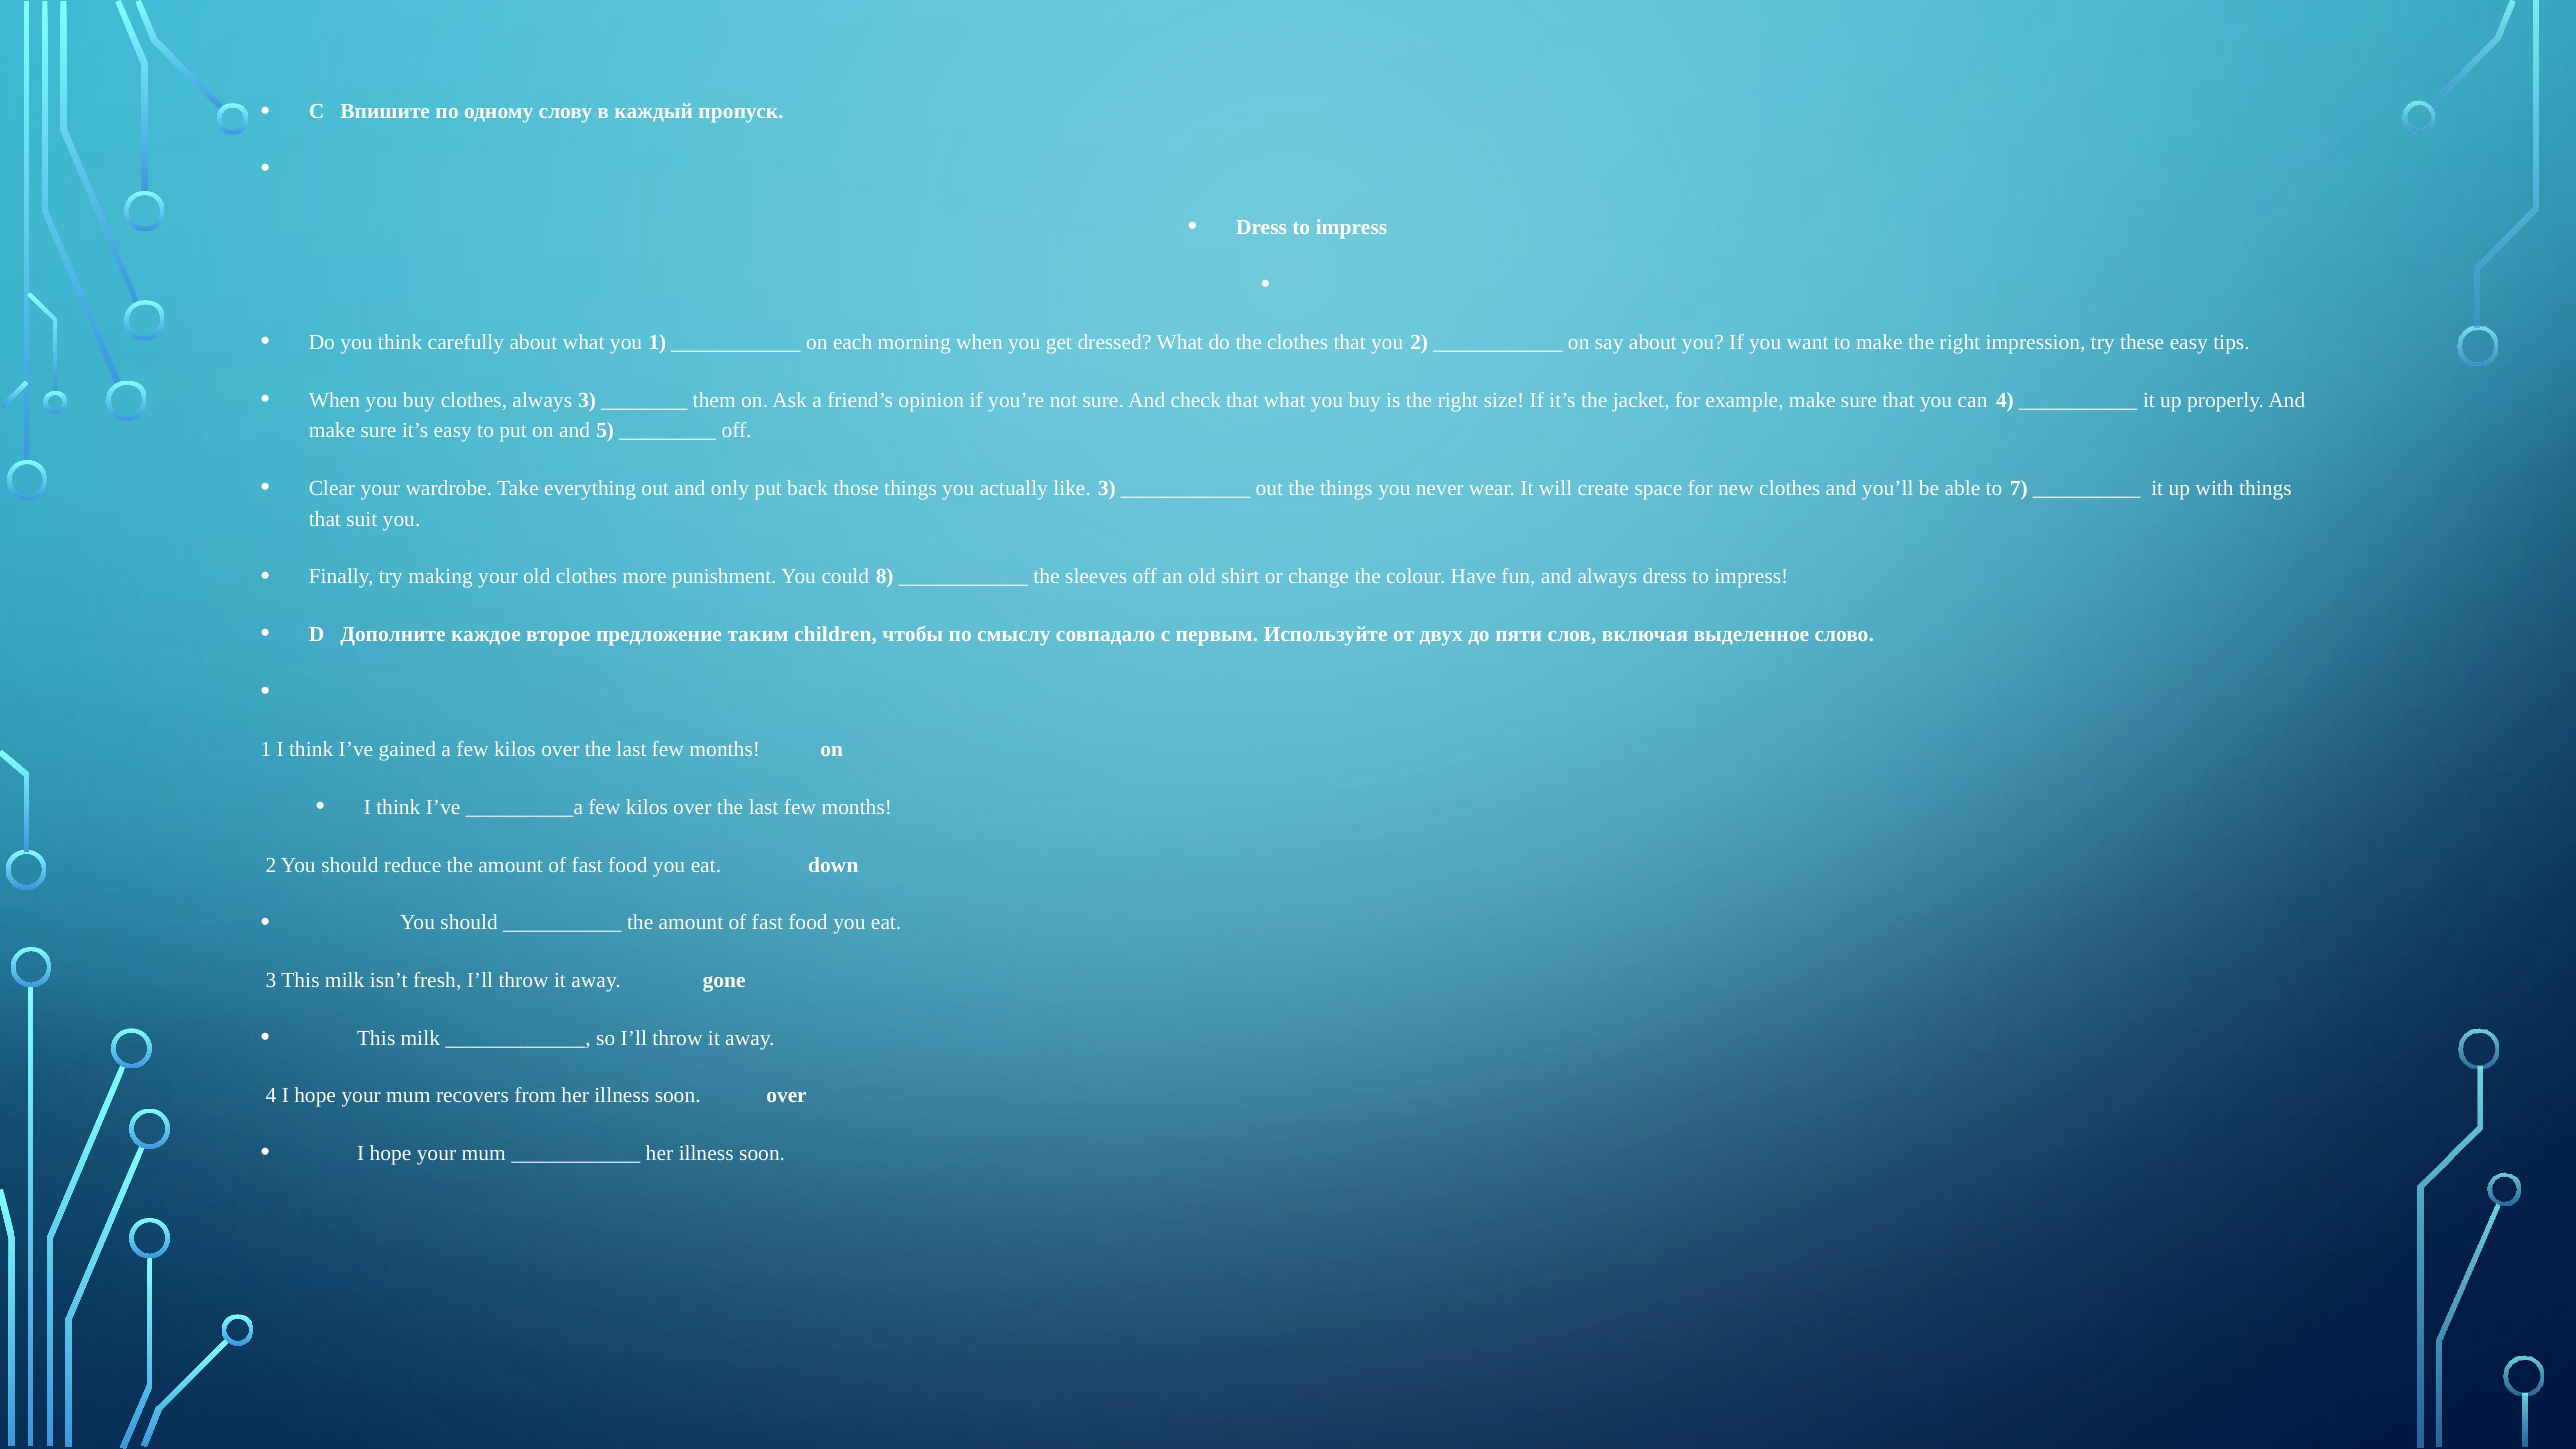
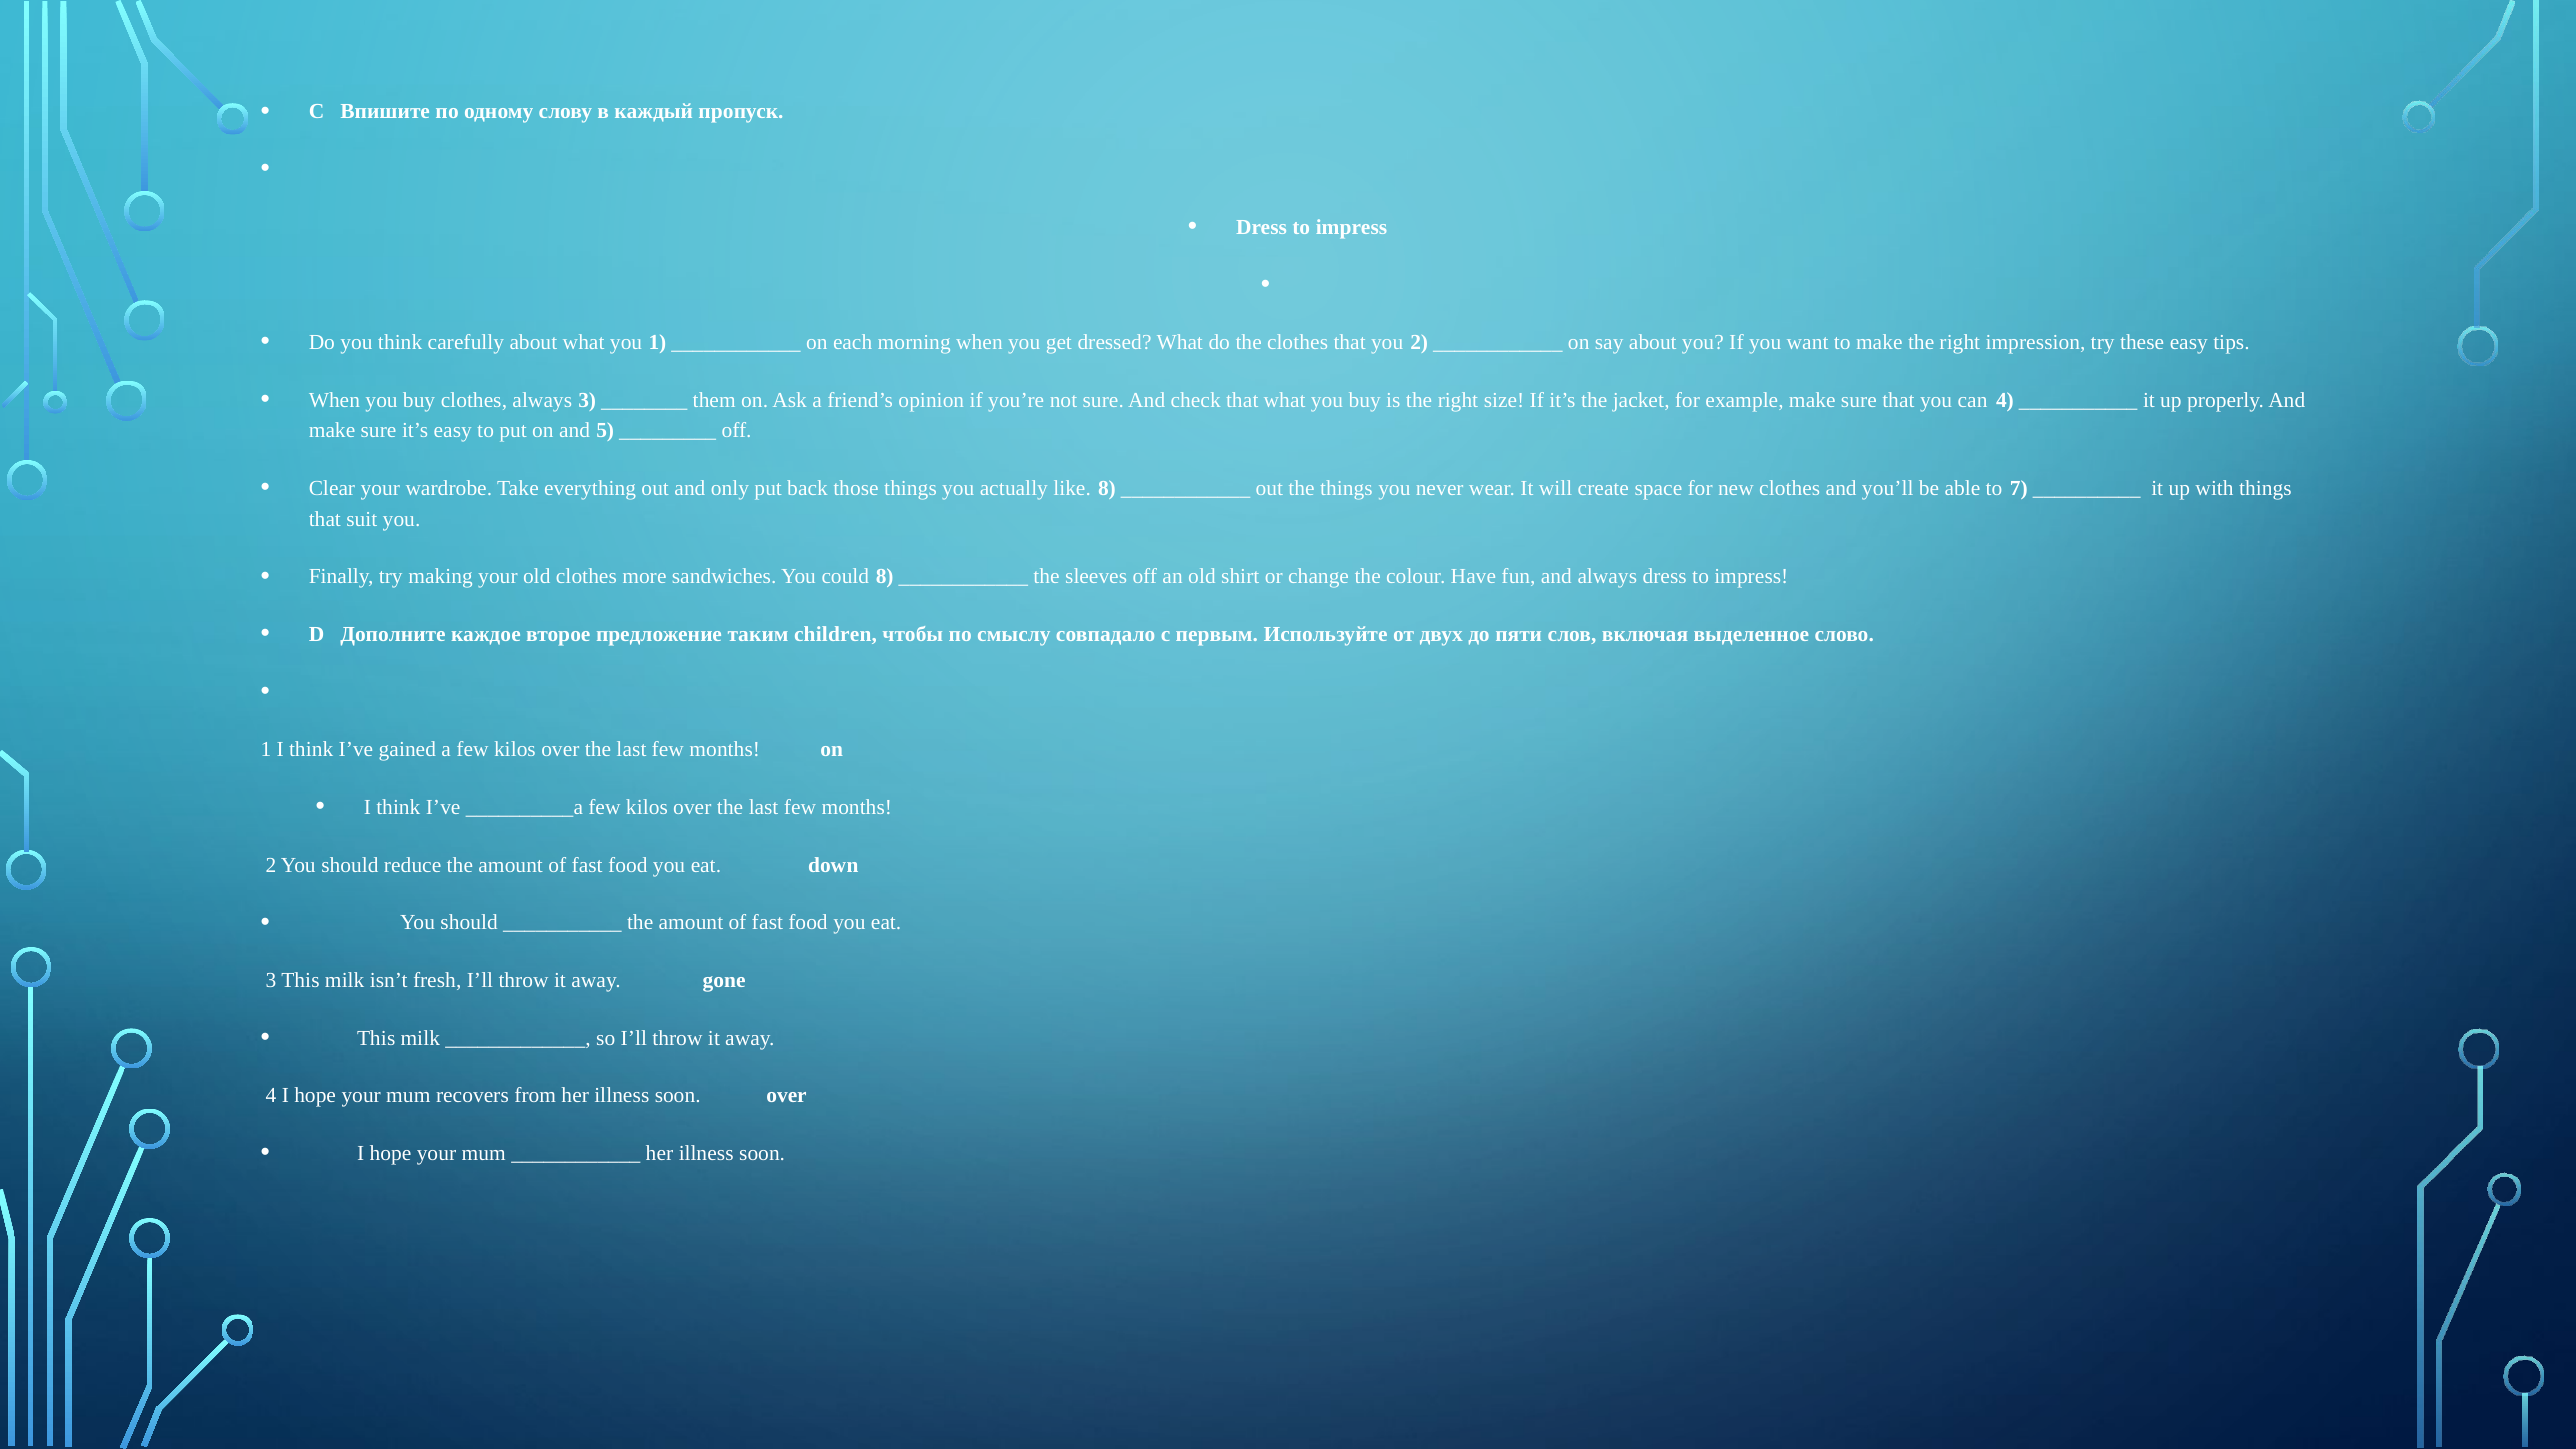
like 3: 3 -> 8
punishment: punishment -> sandwiches
